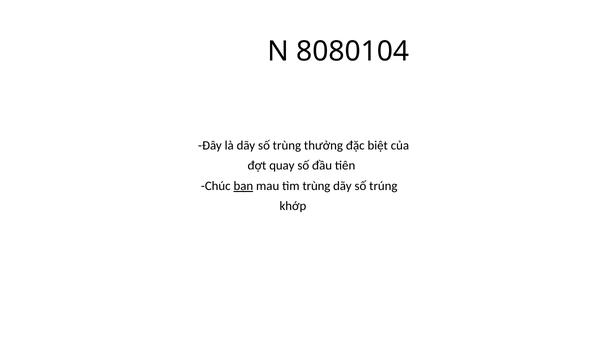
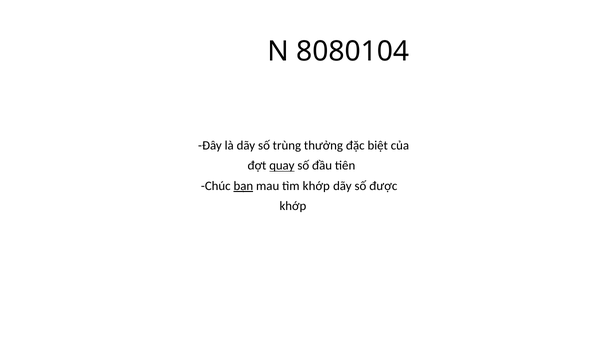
quay underline: none -> present
tìm trùng: trùng -> khớp
trúng: trúng -> được
